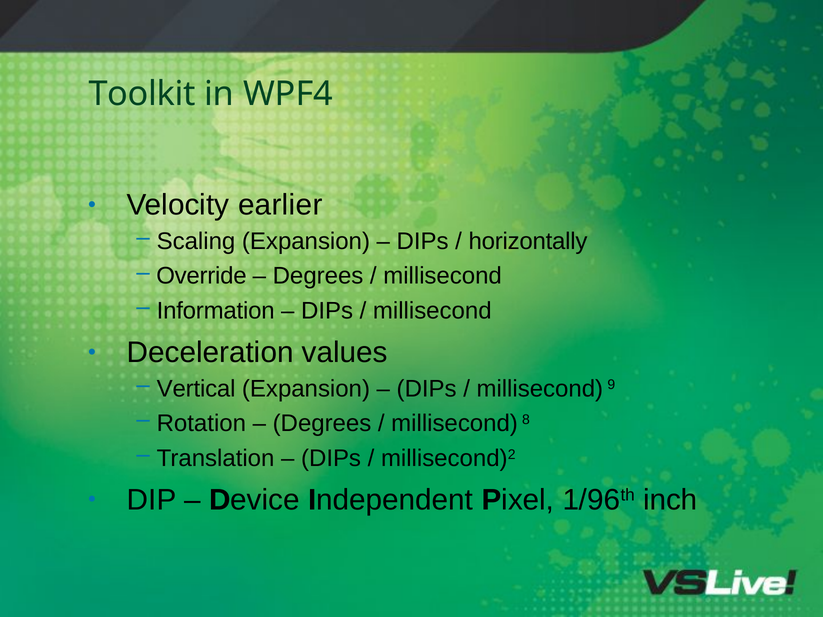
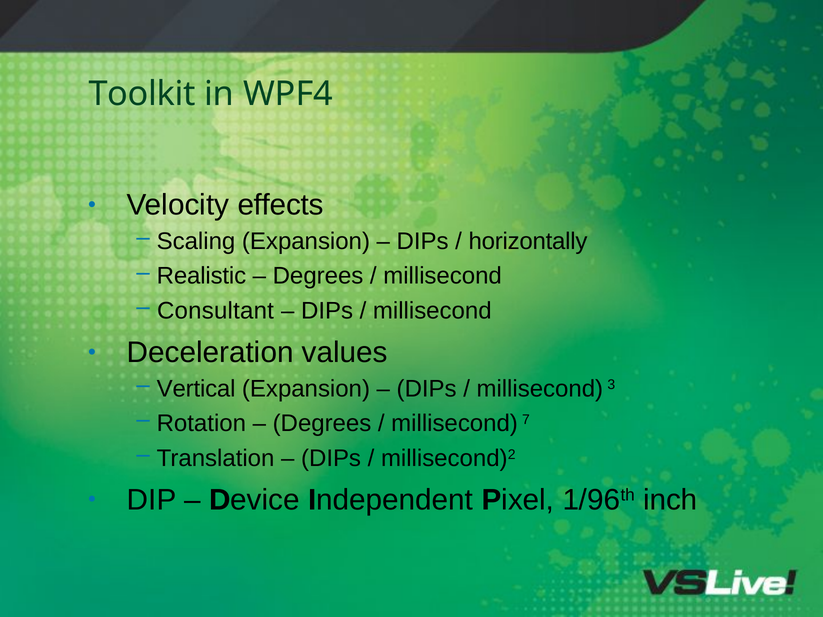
earlier: earlier -> effects
Override: Override -> Realistic
Information: Information -> Consultant
9: 9 -> 3
8: 8 -> 7
